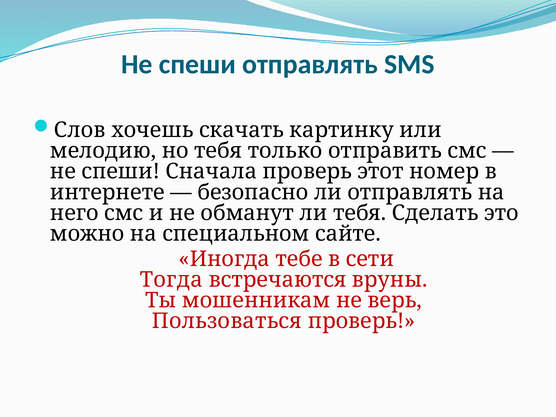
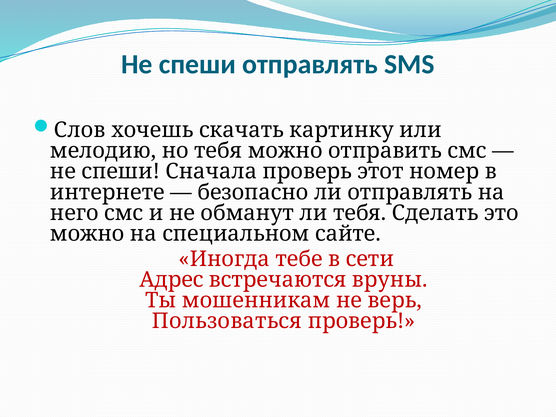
тебя только: только -> можно
Тогда: Тогда -> Адрес
